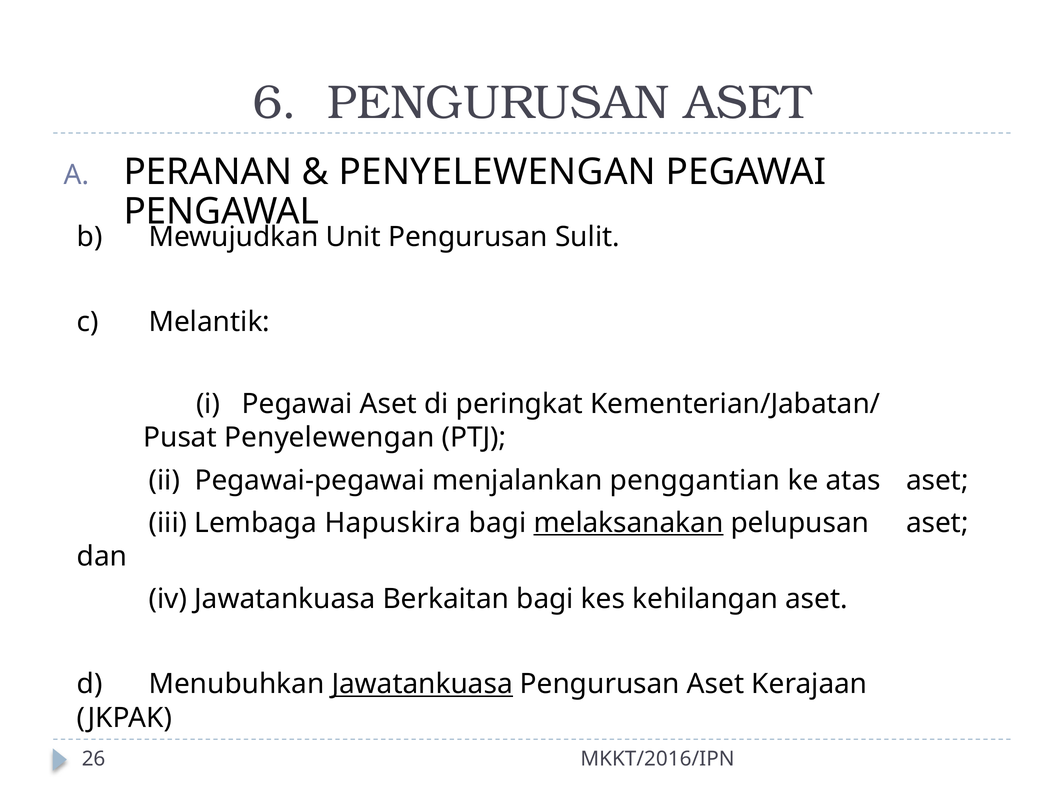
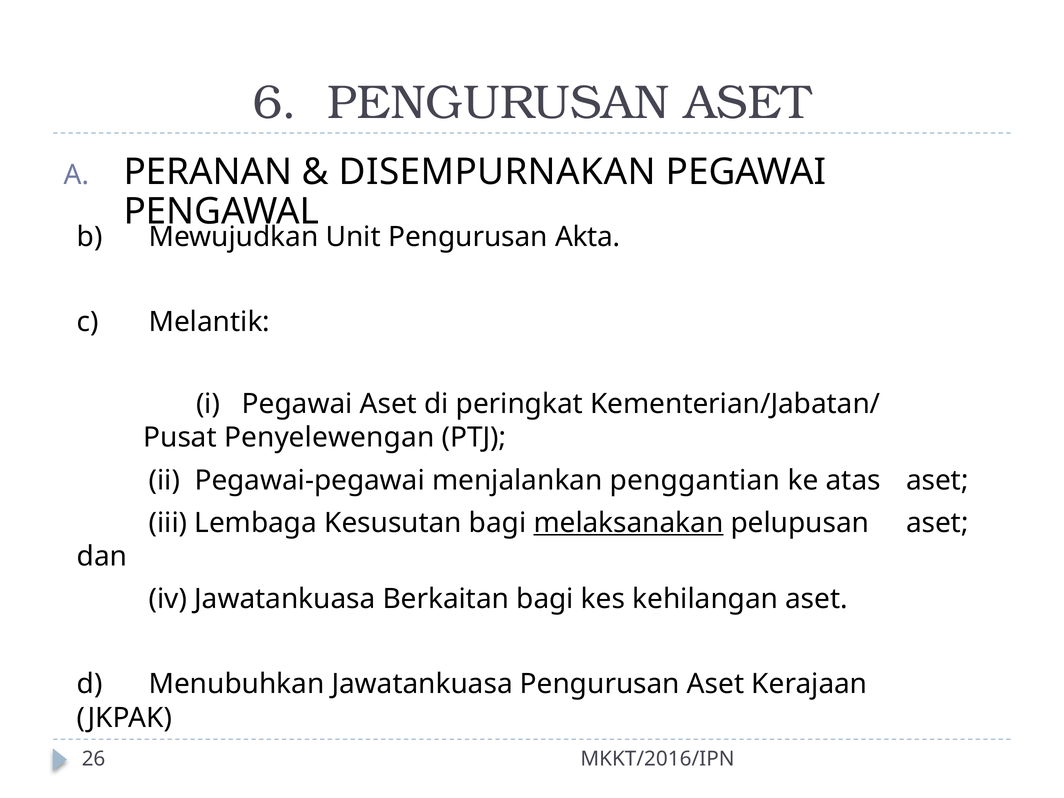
PENYELEWENGAN at (497, 172): PENYELEWENGAN -> DISEMPURNAKAN
Sulit: Sulit -> Akta
Hapuskira: Hapuskira -> Kesusutan
Jawatankuasa at (422, 684) underline: present -> none
